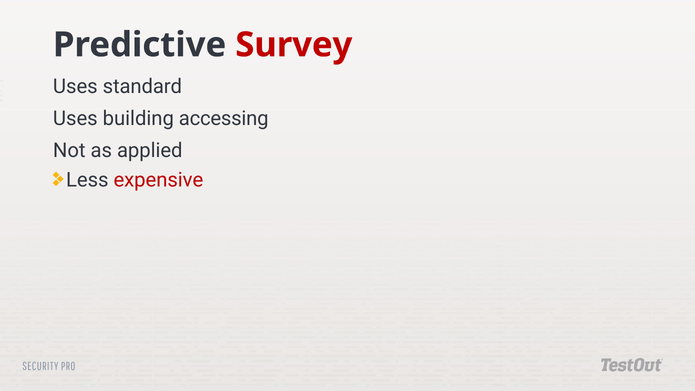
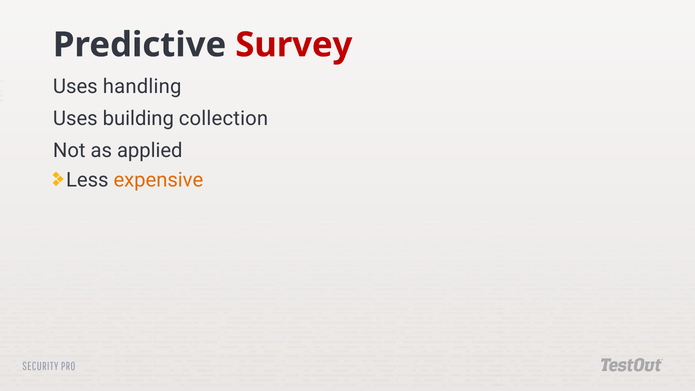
standard: standard -> handling
accessing: accessing -> collection
expensive colour: red -> orange
